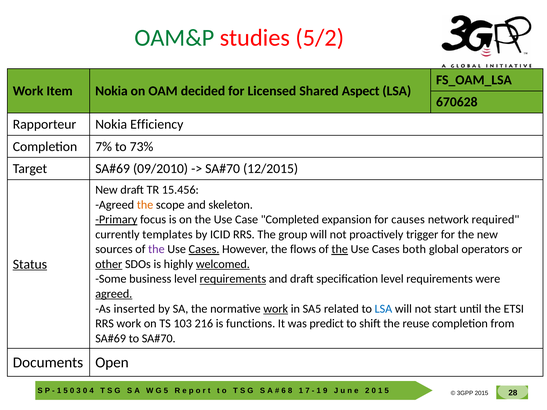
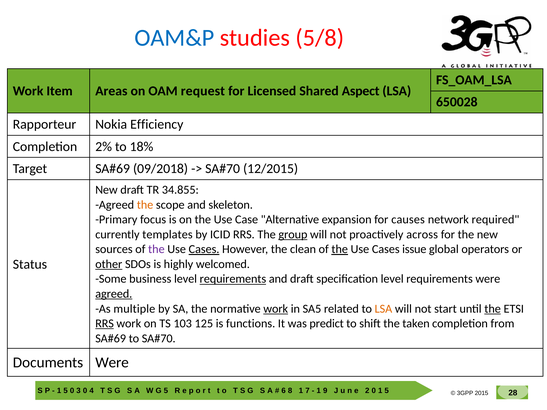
OAM&P colour: green -> blue
5/2: 5/2 -> 5/8
Item Nokia: Nokia -> Areas
decided: decided -> request
670628: 670628 -> 650028
7%: 7% -> 2%
73%: 73% -> 18%
09/2010: 09/2010 -> 09/2018
15.456: 15.456 -> 34.855
Primary underline: present -> none
Completed: Completed -> Alternative
group underline: none -> present
trigger: trigger -> across
flows: flows -> clean
both: both -> issue
Status underline: present -> none
welcomed underline: present -> none
inserted: inserted -> multiple
LSA at (383, 309) colour: blue -> orange
the at (493, 309) underline: none -> present
RRS at (105, 324) underline: none -> present
216: 216 -> 125
reuse: reuse -> taken
Documents Open: Open -> Were
